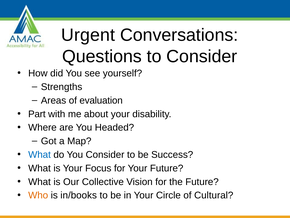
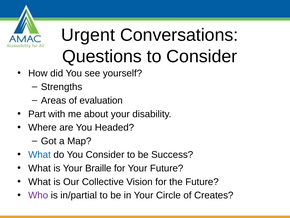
Focus: Focus -> Braille
Who colour: orange -> purple
in/books: in/books -> in/partial
Cultural: Cultural -> Creates
